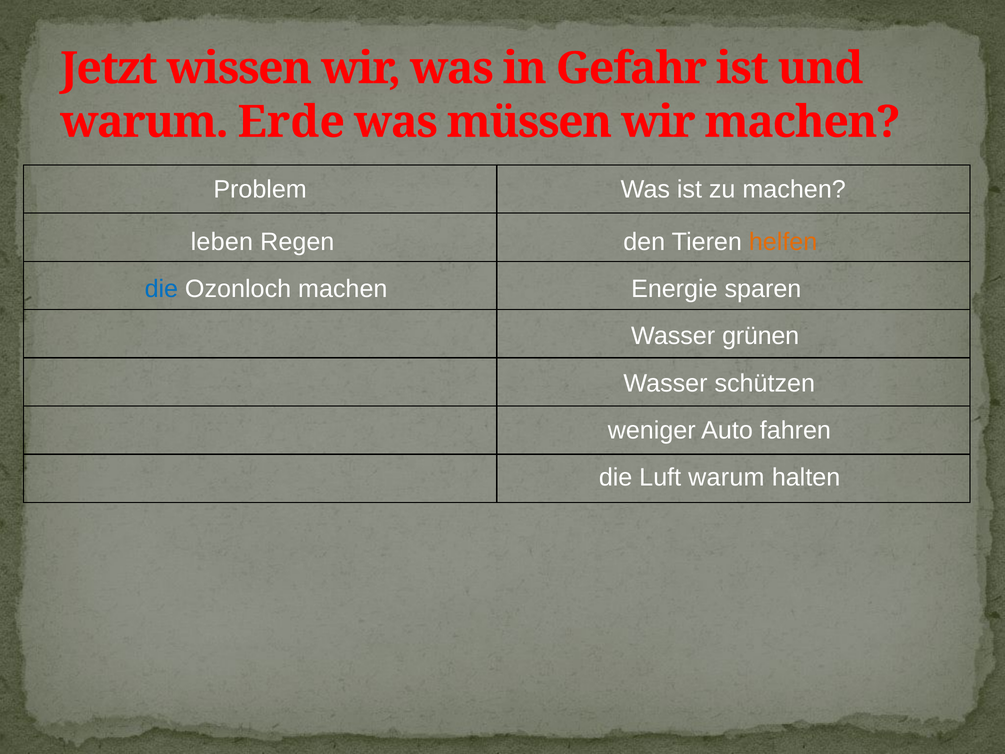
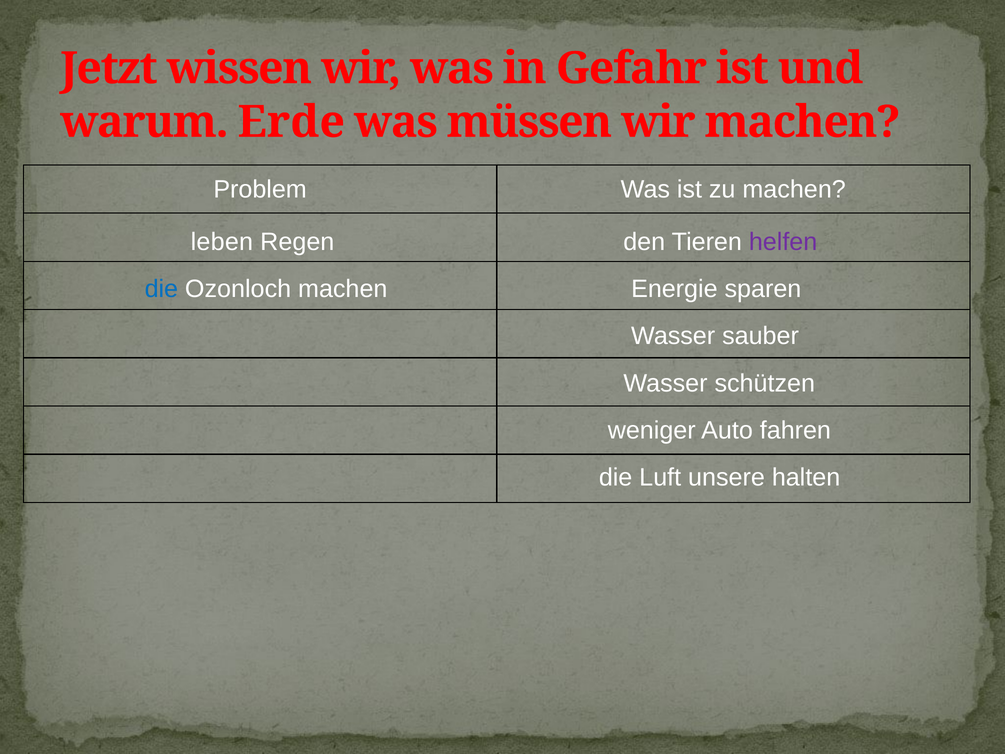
helfen colour: orange -> purple
grünen: grünen -> sauber
Luft warum: warum -> unsere
